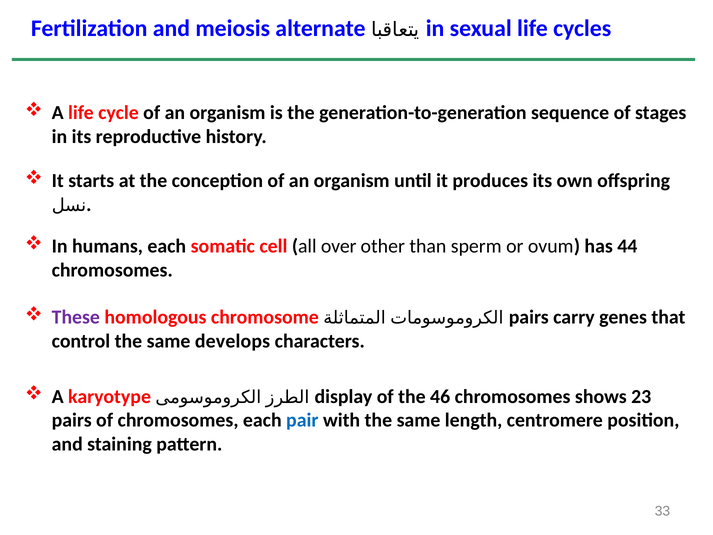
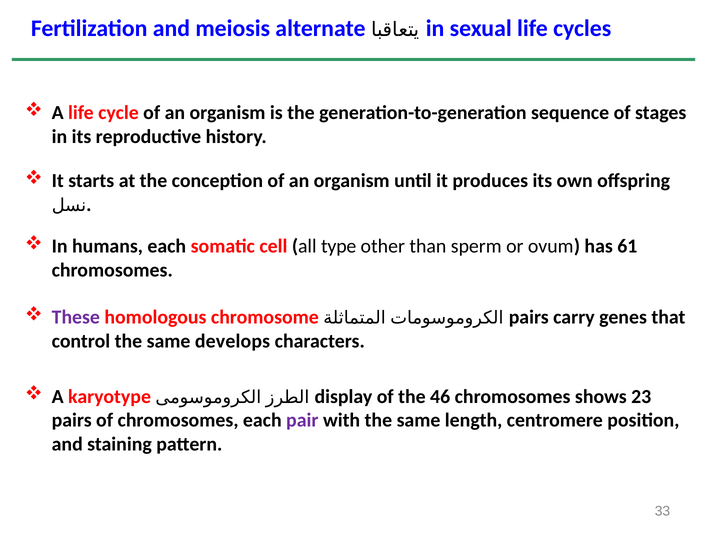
over: over -> type
44: 44 -> 61
pair colour: blue -> purple
